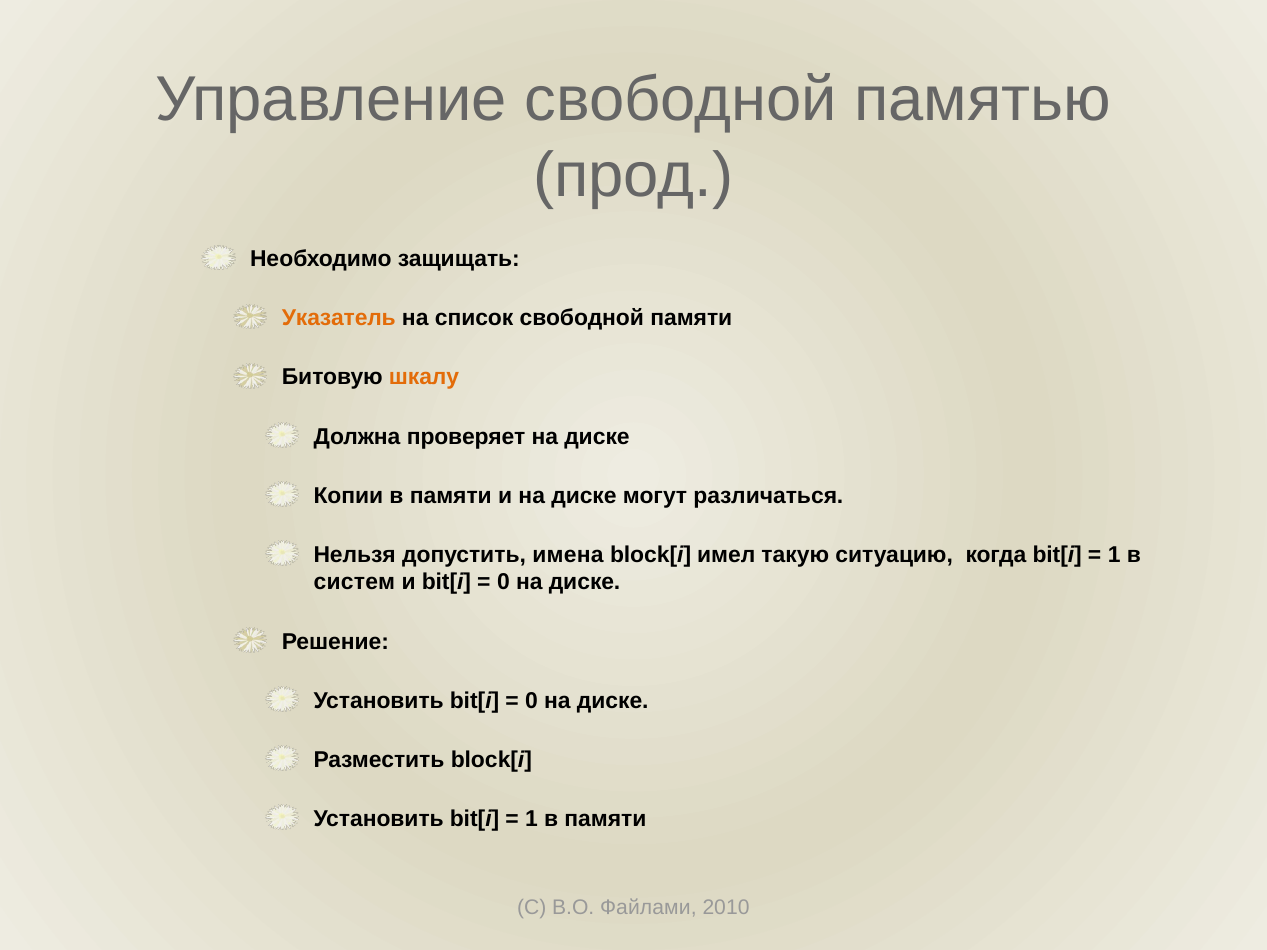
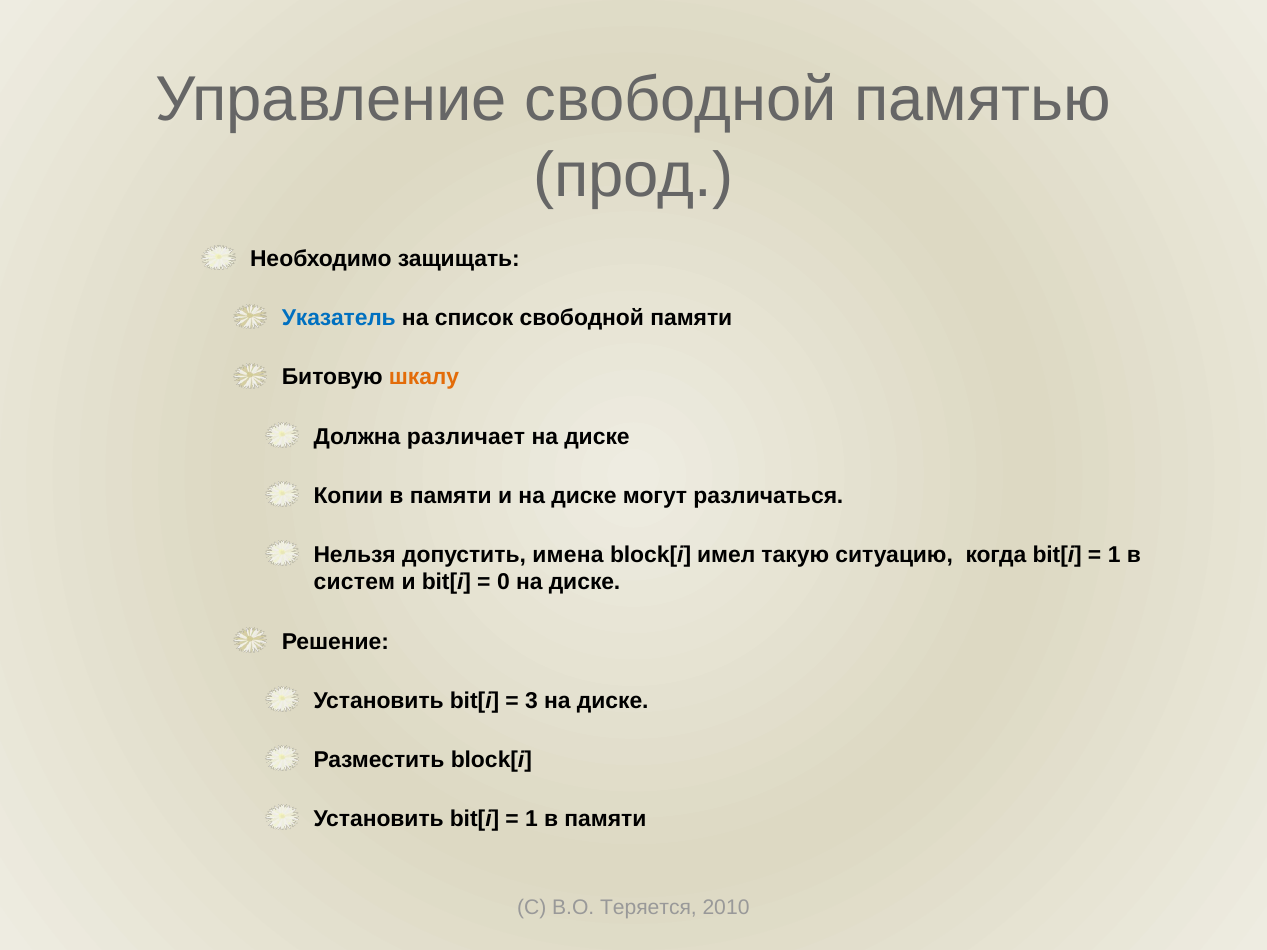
Указатель colour: orange -> blue
проверяет: проверяет -> различает
0 at (532, 701): 0 -> 3
Файлами: Файлами -> Теряется
